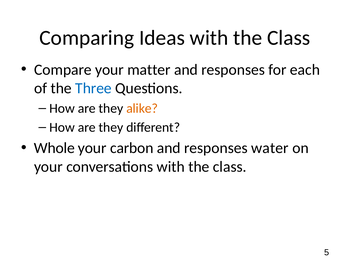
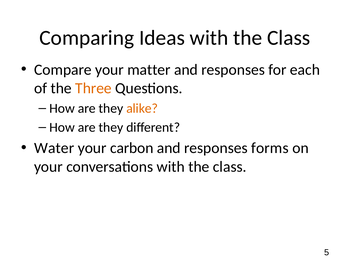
Three colour: blue -> orange
Whole: Whole -> Water
water: water -> forms
